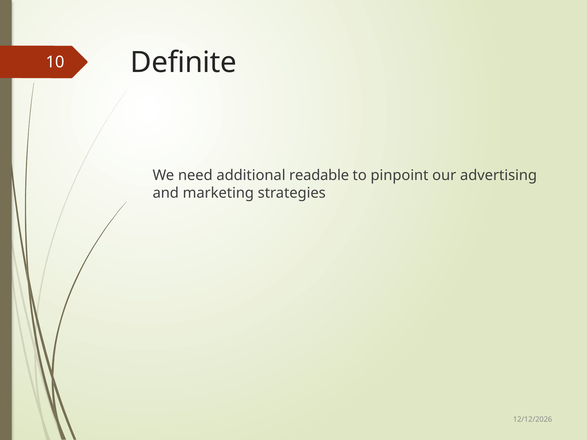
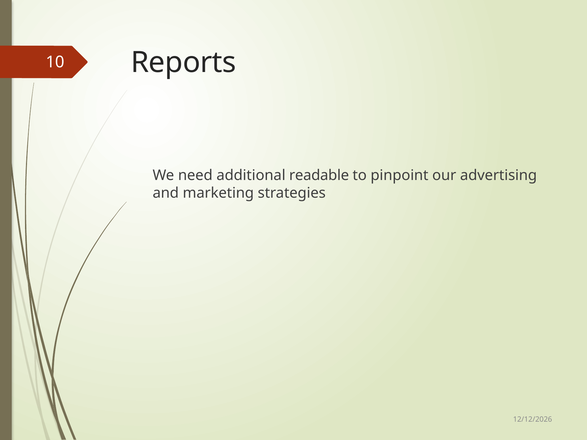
Definite: Definite -> Reports
